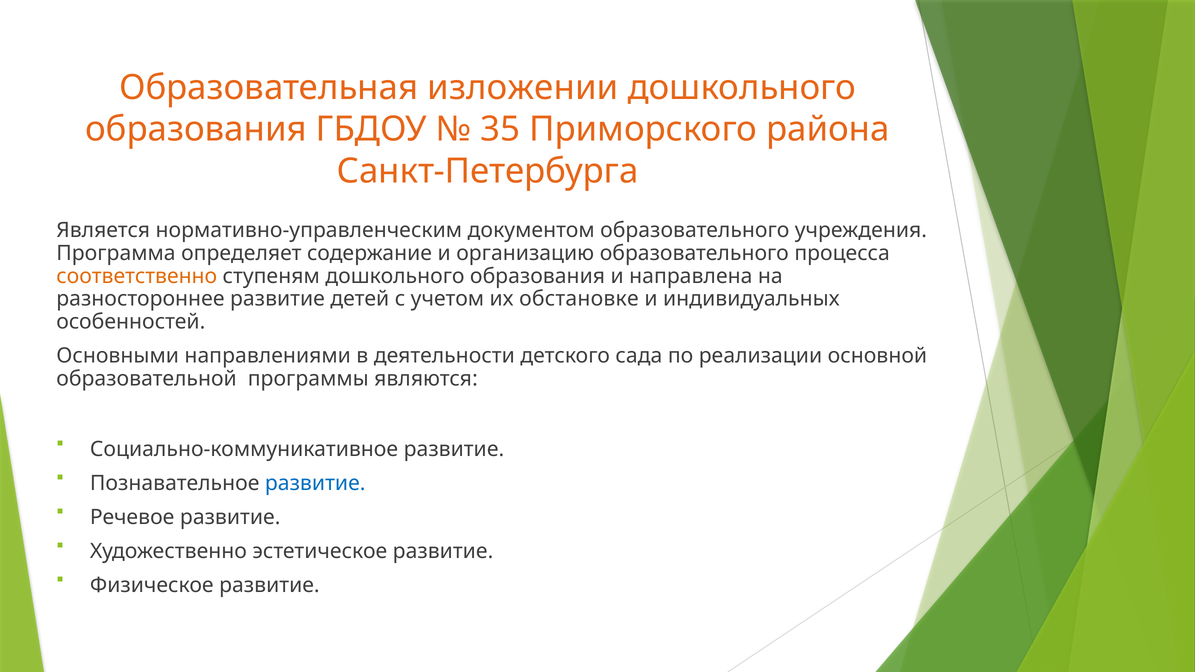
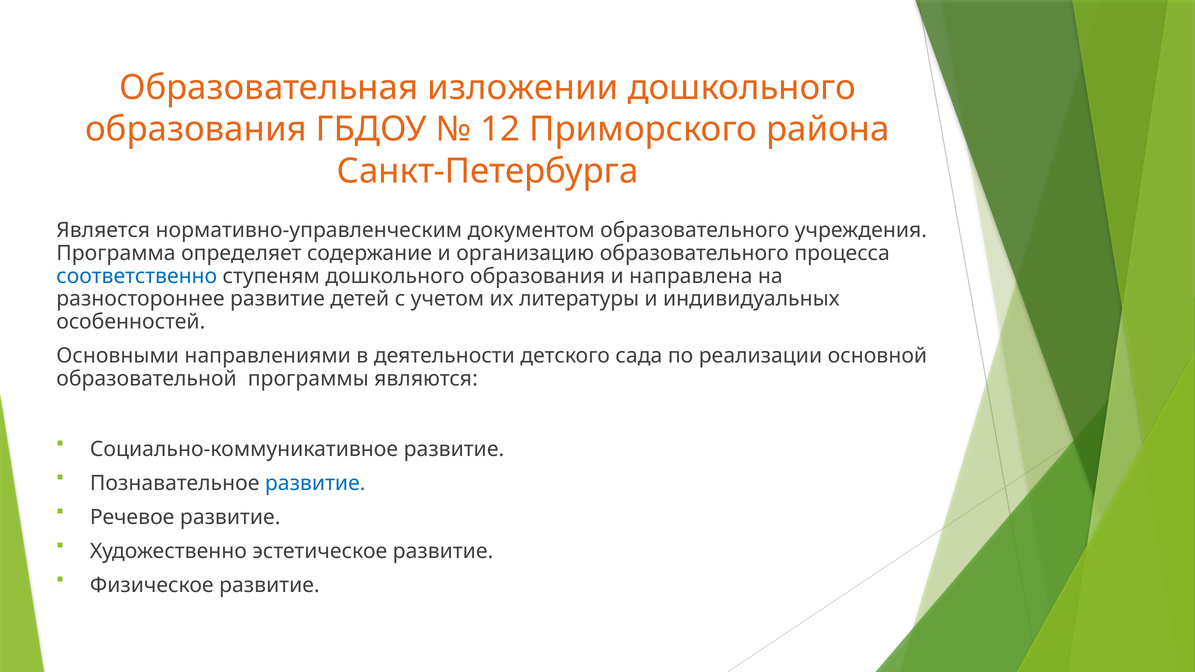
35: 35 -> 12
соответственно colour: orange -> blue
обстановке: обстановке -> литературы
